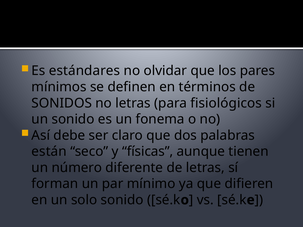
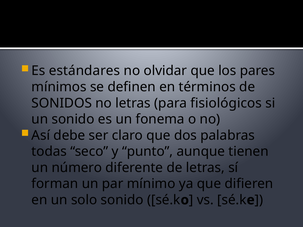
están: están -> todas
físicas: físicas -> punto
